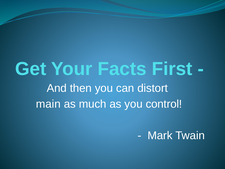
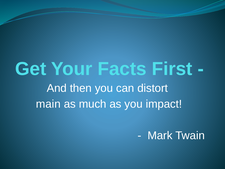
control: control -> impact
